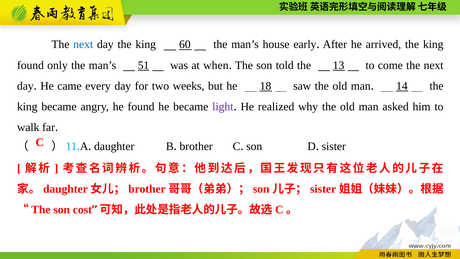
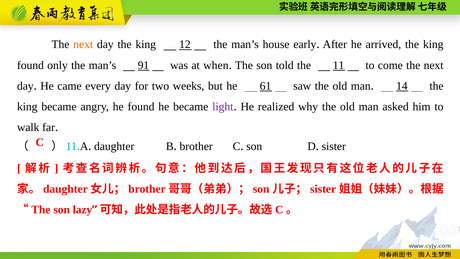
next at (83, 44) colour: blue -> orange
60: 60 -> 12
51: 51 -> 91
13: 13 -> 11
18: 18 -> 61
cost: cost -> lazy
